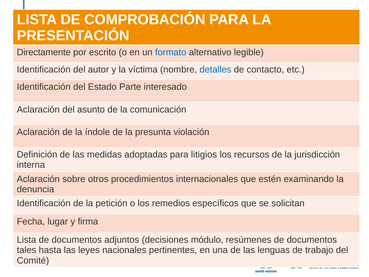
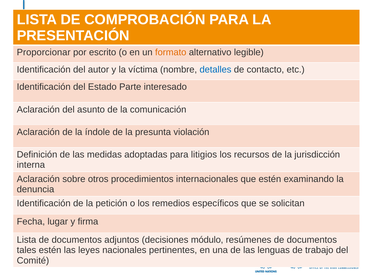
Directamente: Directamente -> Proporcionar
formato colour: blue -> orange
tales hasta: hasta -> estén
